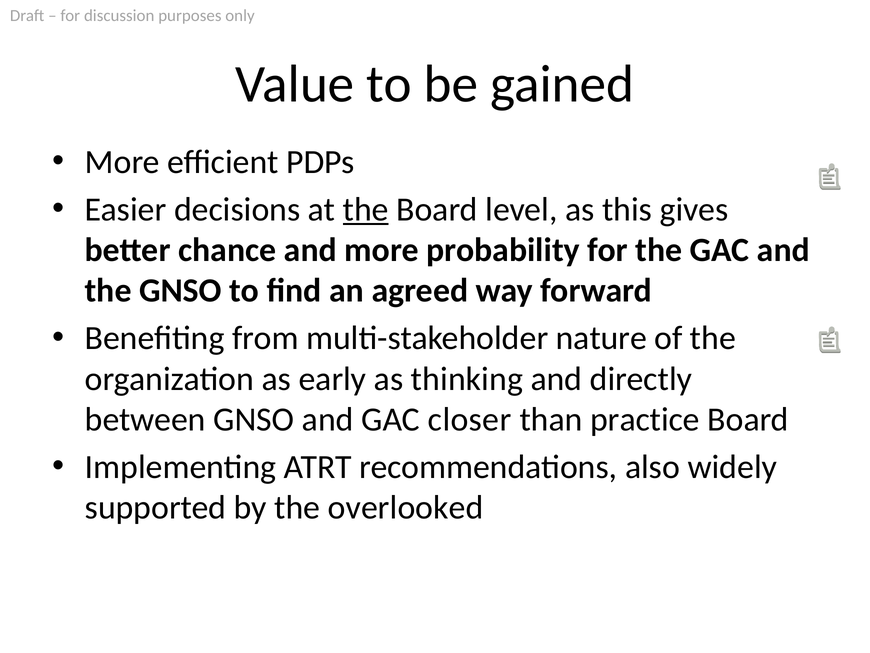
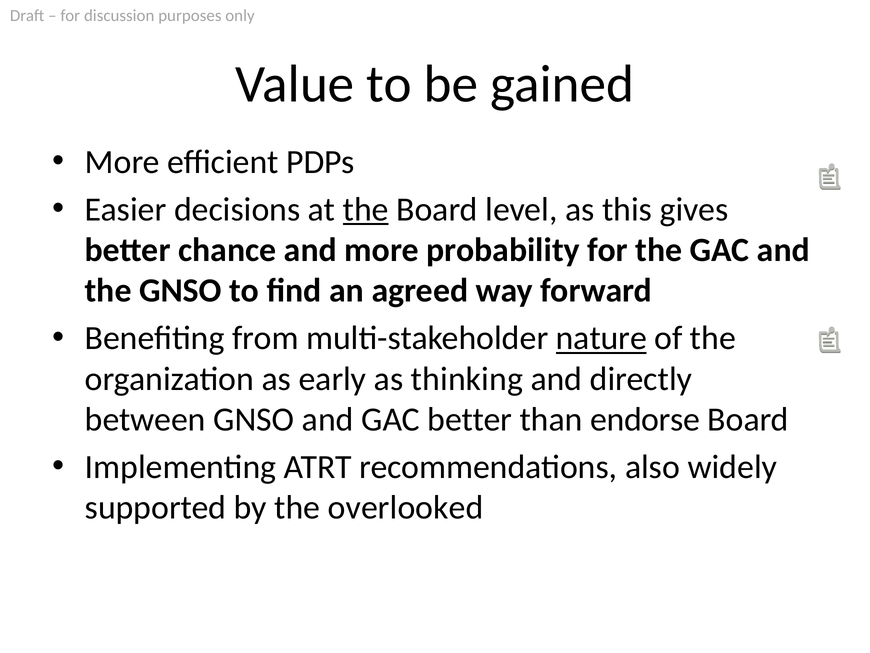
nature underline: none -> present
GAC closer: closer -> better
practice: practice -> endorse
